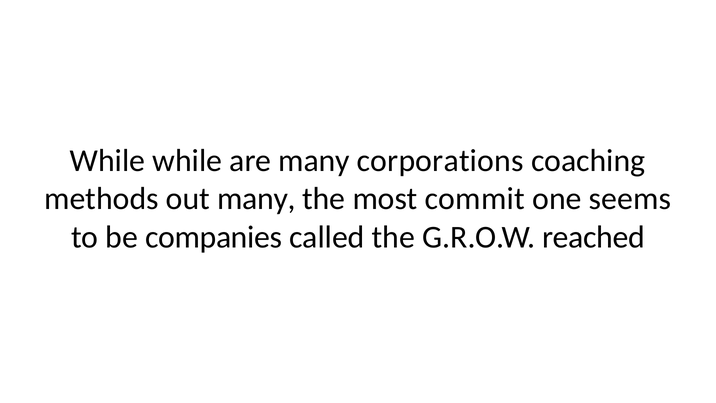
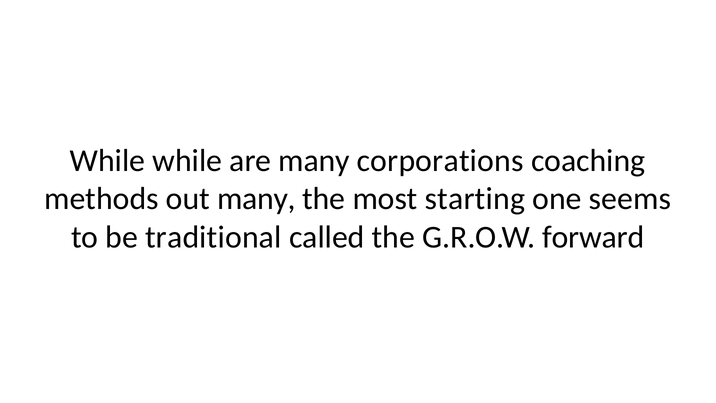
commit: commit -> starting
companies: companies -> traditional
reached: reached -> forward
